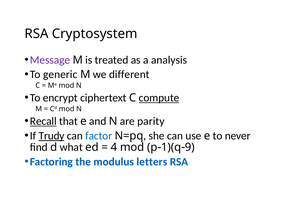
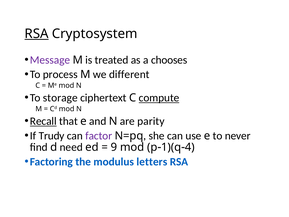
RSA at (37, 34) underline: none -> present
analysis: analysis -> chooses
generic: generic -> process
encrypt: encrypt -> storage
Trudy underline: present -> none
factor colour: blue -> purple
what: what -> need
4: 4 -> 9
9: 9 -> 4
